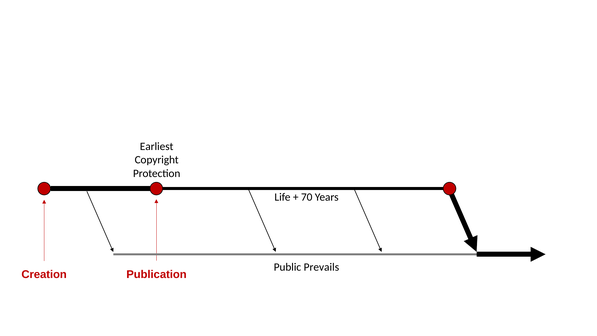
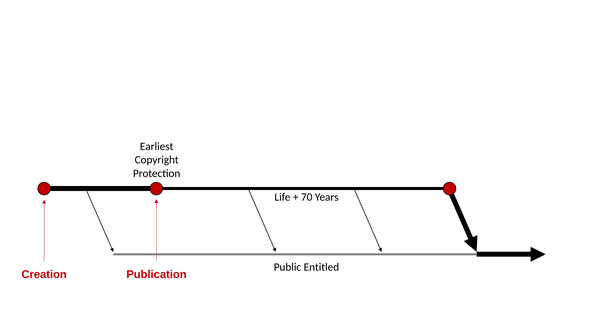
Prevails: Prevails -> Entitled
